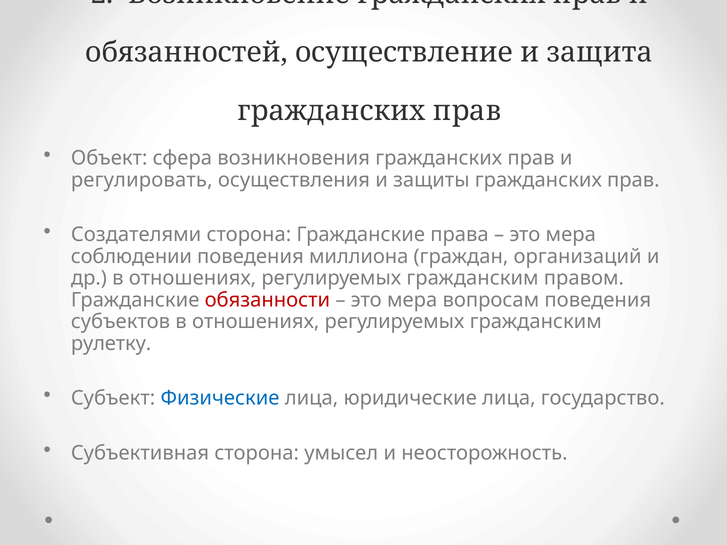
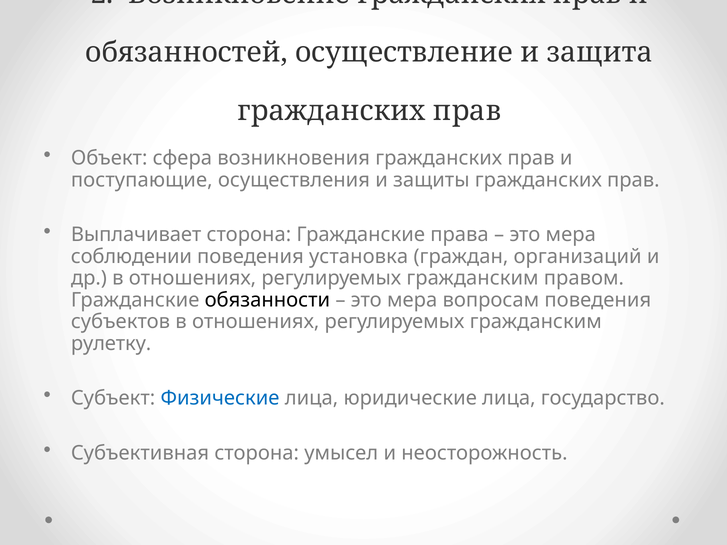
регулировать: регулировать -> поступающие
Создателями: Создателями -> Выплачивает
миллиона: миллиона -> установка
обязанности colour: red -> black
